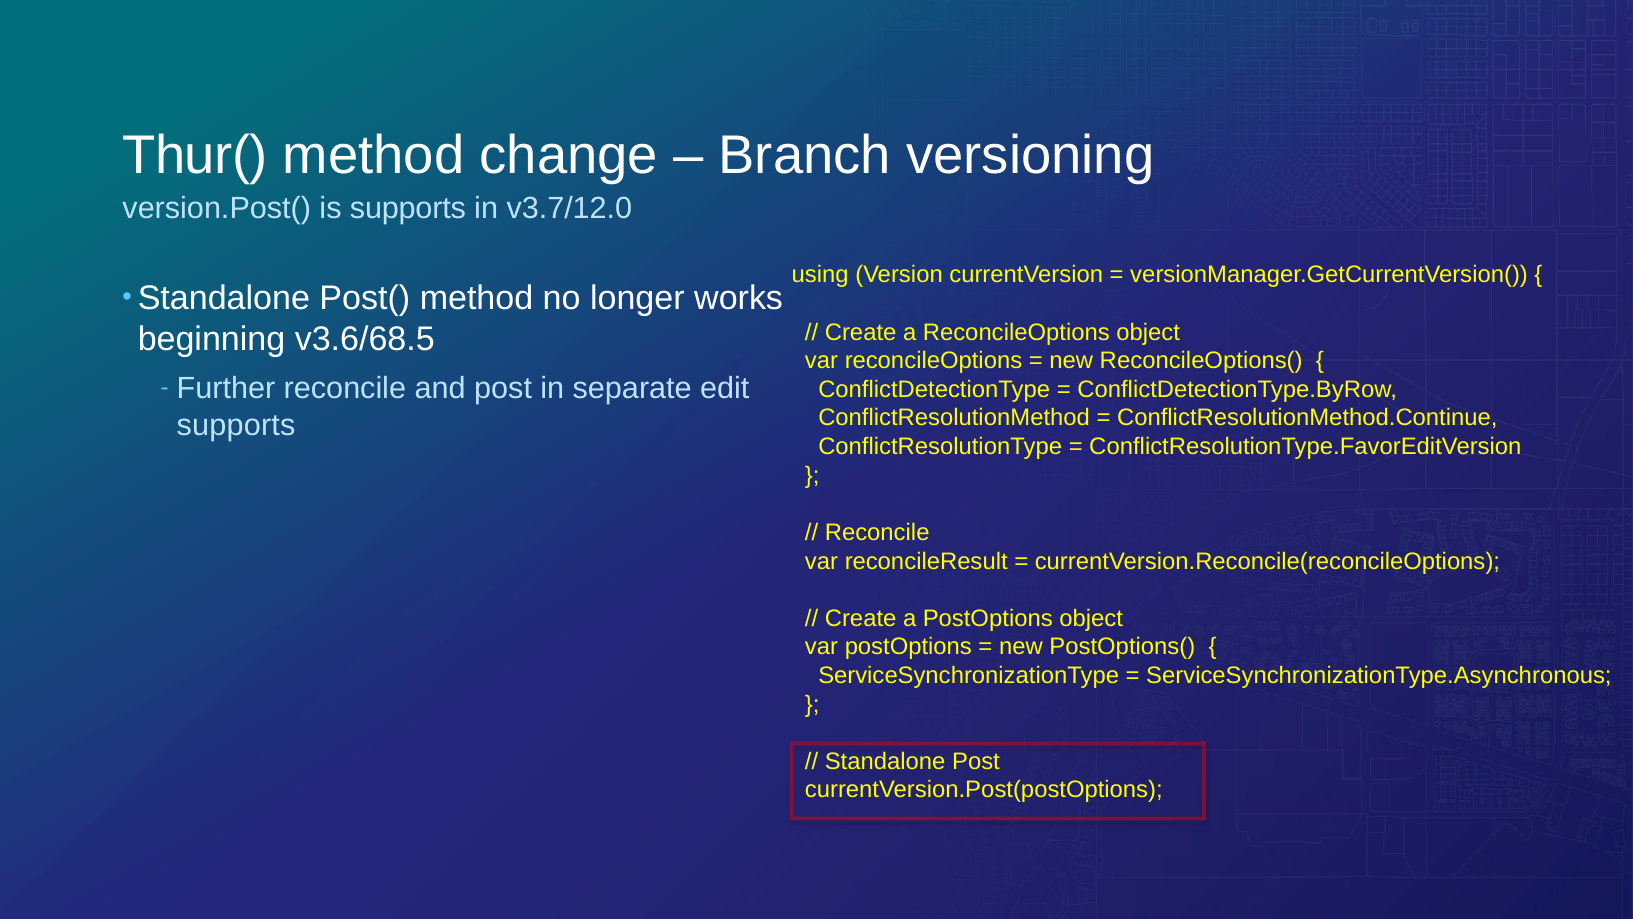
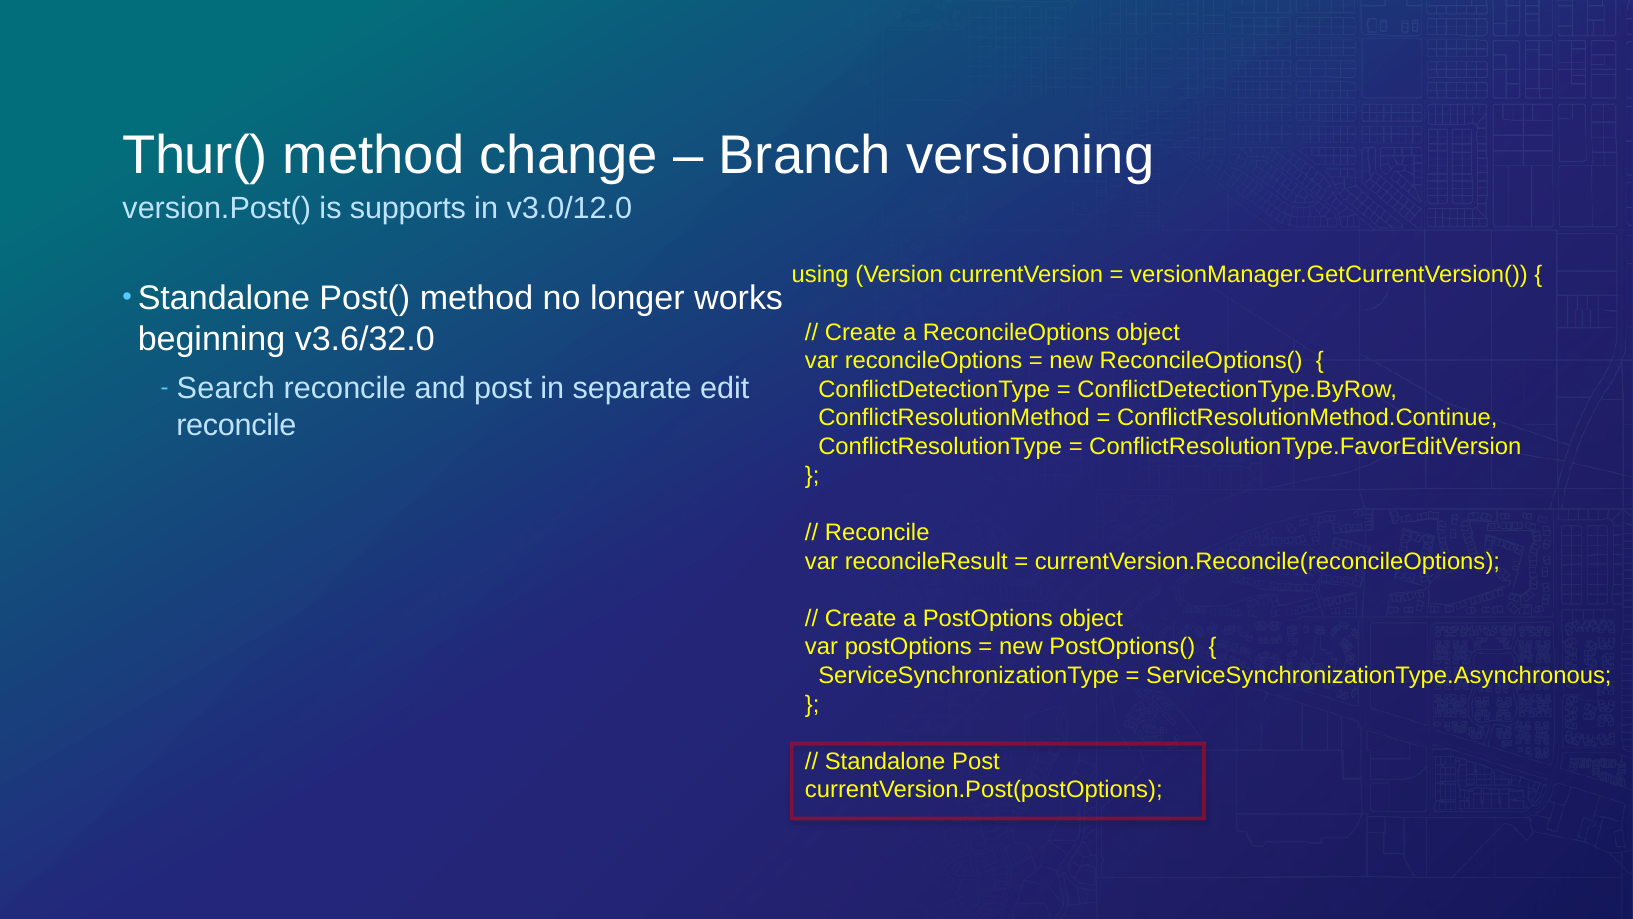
v3.7/12.0: v3.7/12.0 -> v3.0/12.0
v3.6/68.5: v3.6/68.5 -> v3.6/32.0
Further: Further -> Search
supports at (236, 425): supports -> reconcile
